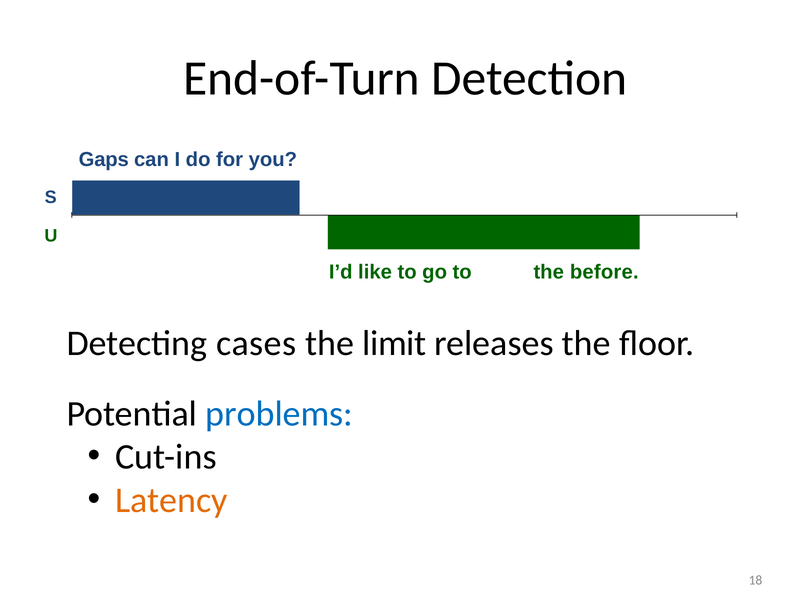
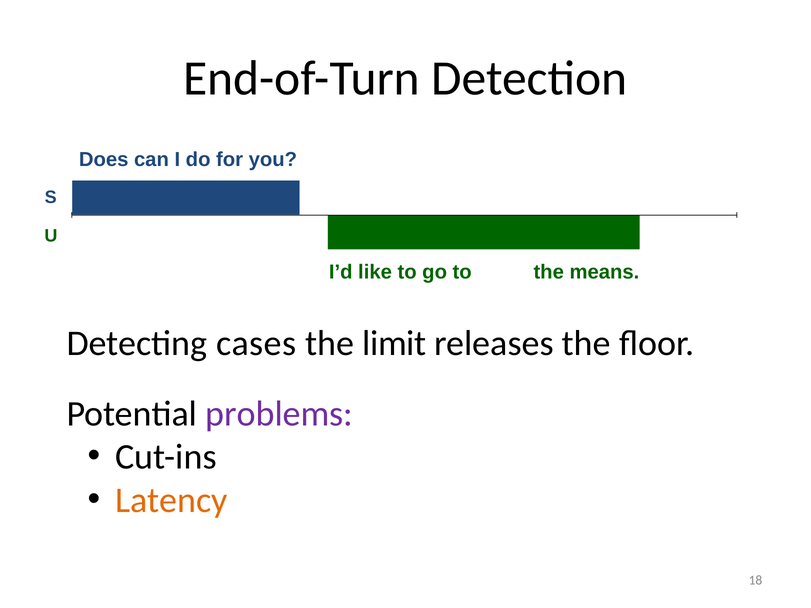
Gaps: Gaps -> Does
before: before -> means
problems colour: blue -> purple
